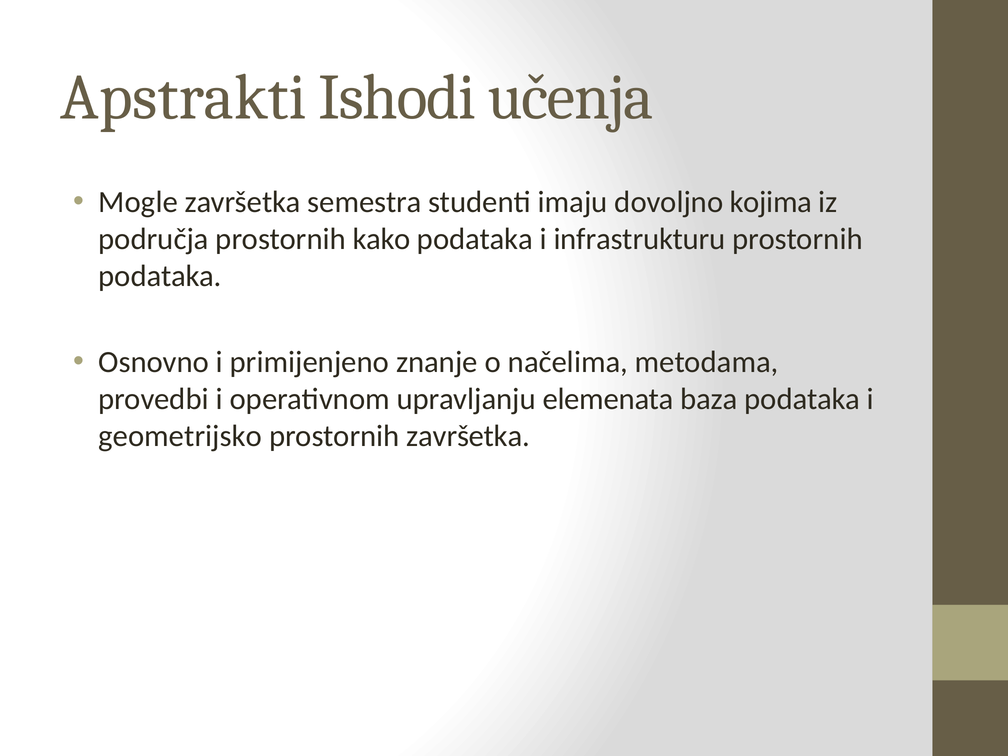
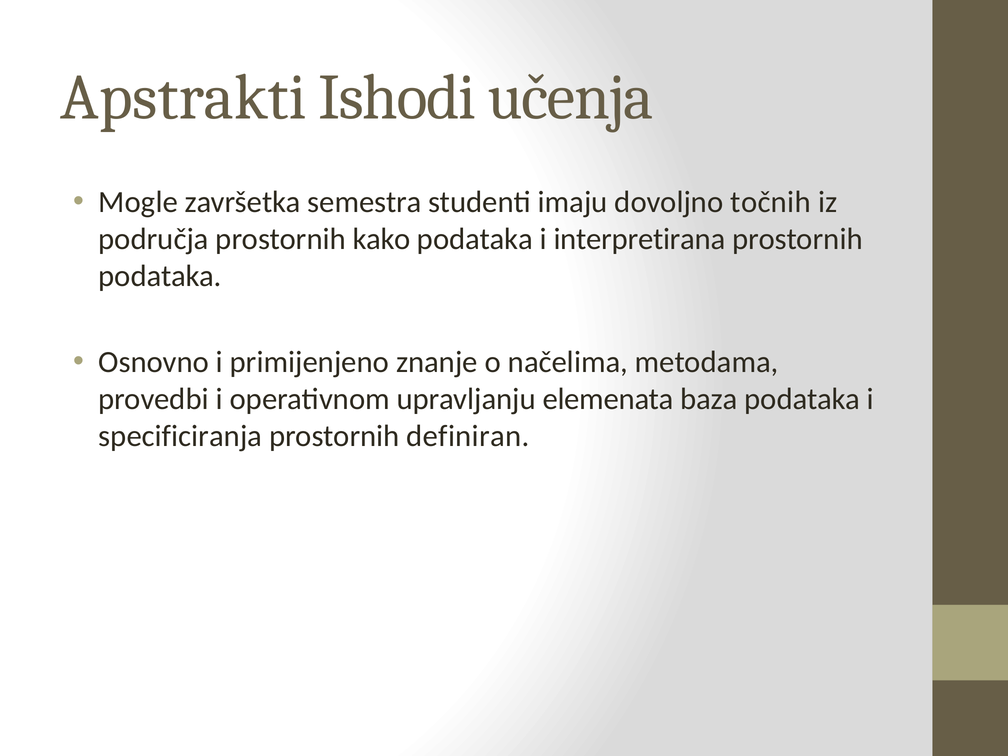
kojima: kojima -> točnih
infrastrukturu: infrastrukturu -> interpretirana
geometrijsko: geometrijsko -> specificiranja
prostornih završetka: završetka -> definiran
